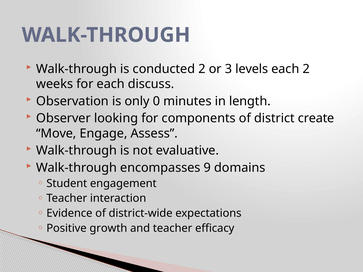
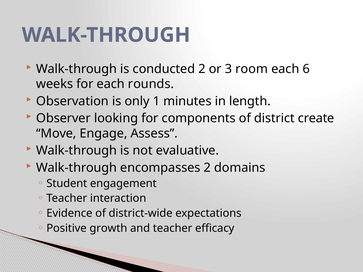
levels: levels -> room
each 2: 2 -> 6
discuss: discuss -> rounds
0: 0 -> 1
encompasses 9: 9 -> 2
